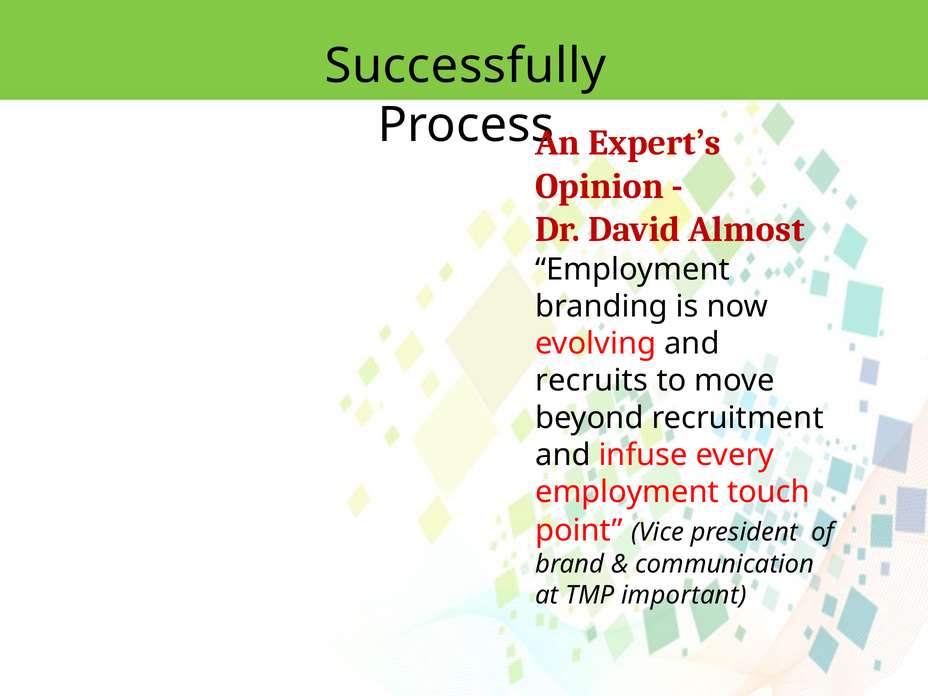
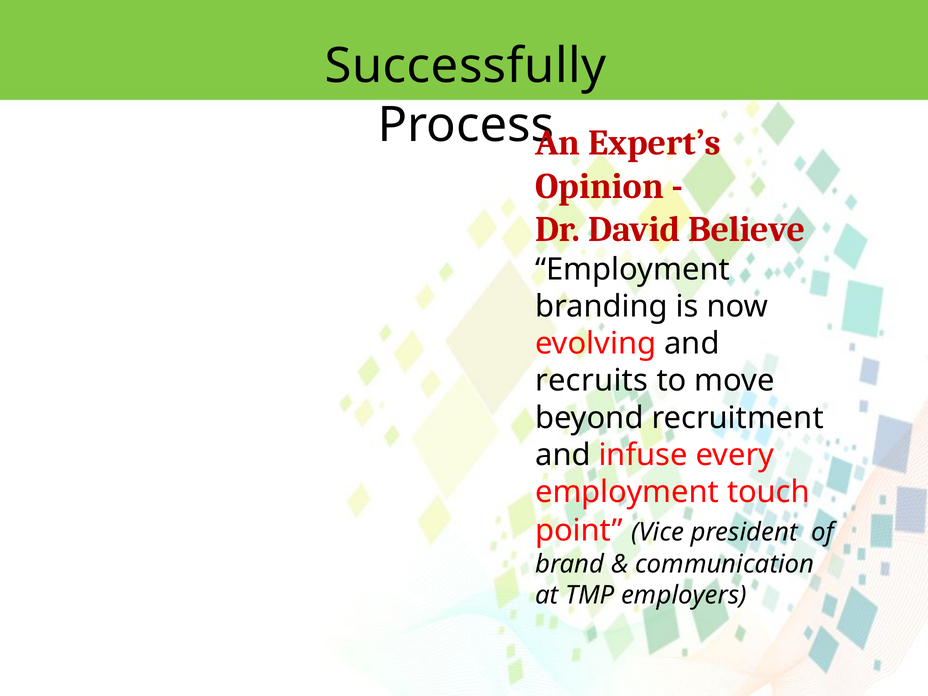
Almost: Almost -> Believe
important: important -> employers
